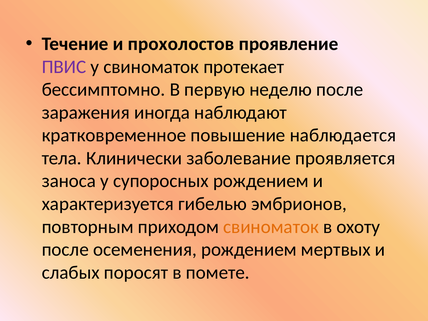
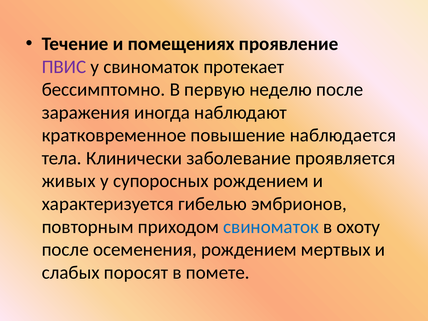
прохолостов: прохолостов -> помещениях
заноса: заноса -> живых
свиноматок at (271, 227) colour: orange -> blue
